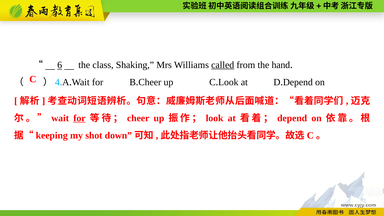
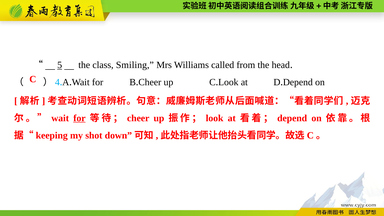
6: 6 -> 5
Shaking: Shaking -> Smiling
called underline: present -> none
hand: hand -> head
